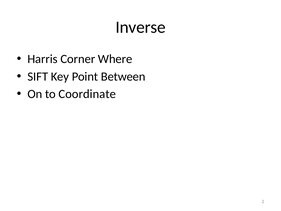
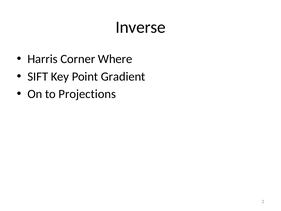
Between: Between -> Gradient
Coordinate: Coordinate -> Projections
